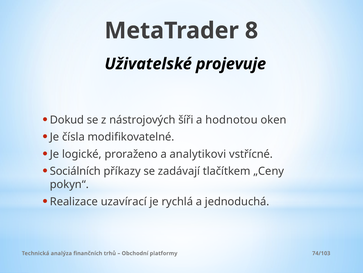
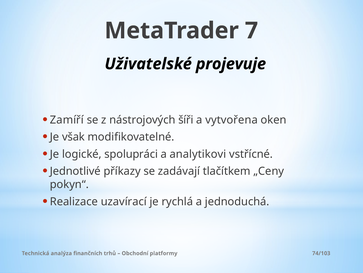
8: 8 -> 7
Dokud: Dokud -> Zamíří
hodnotou: hodnotou -> vytvořena
čísla: čísla -> však
proraženo: proraženo -> spolupráci
Sociálních: Sociálních -> Jednotlivé
